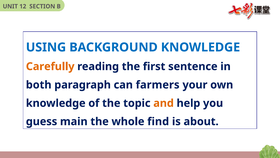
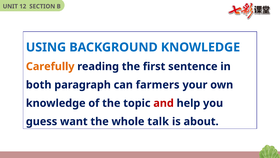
and colour: orange -> red
main: main -> want
find: find -> talk
